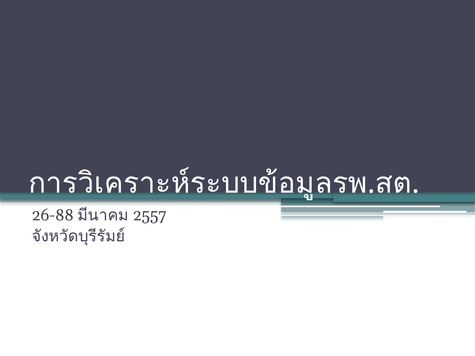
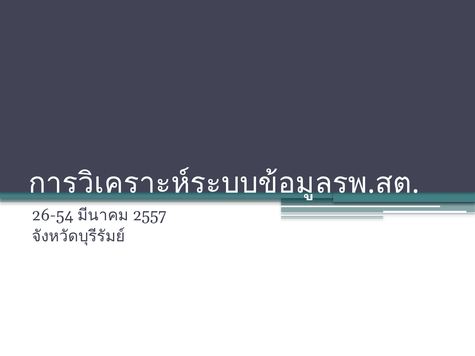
26-88: 26-88 -> 26-54
